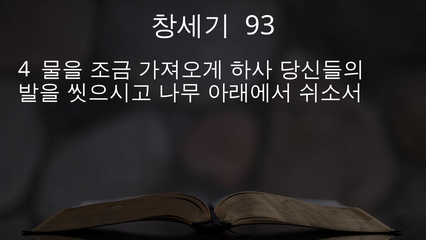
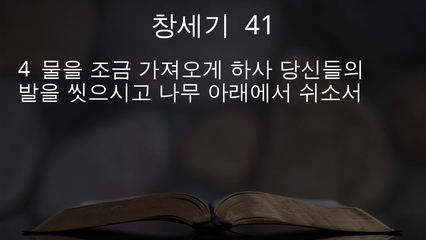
93: 93 -> 41
